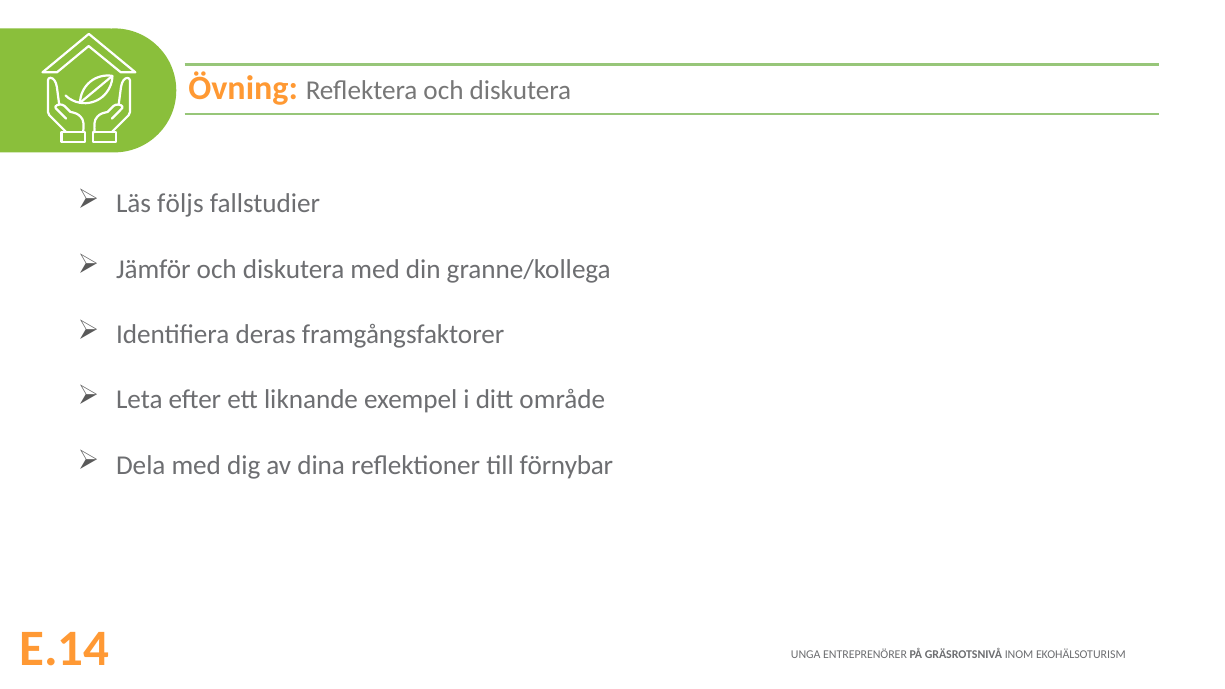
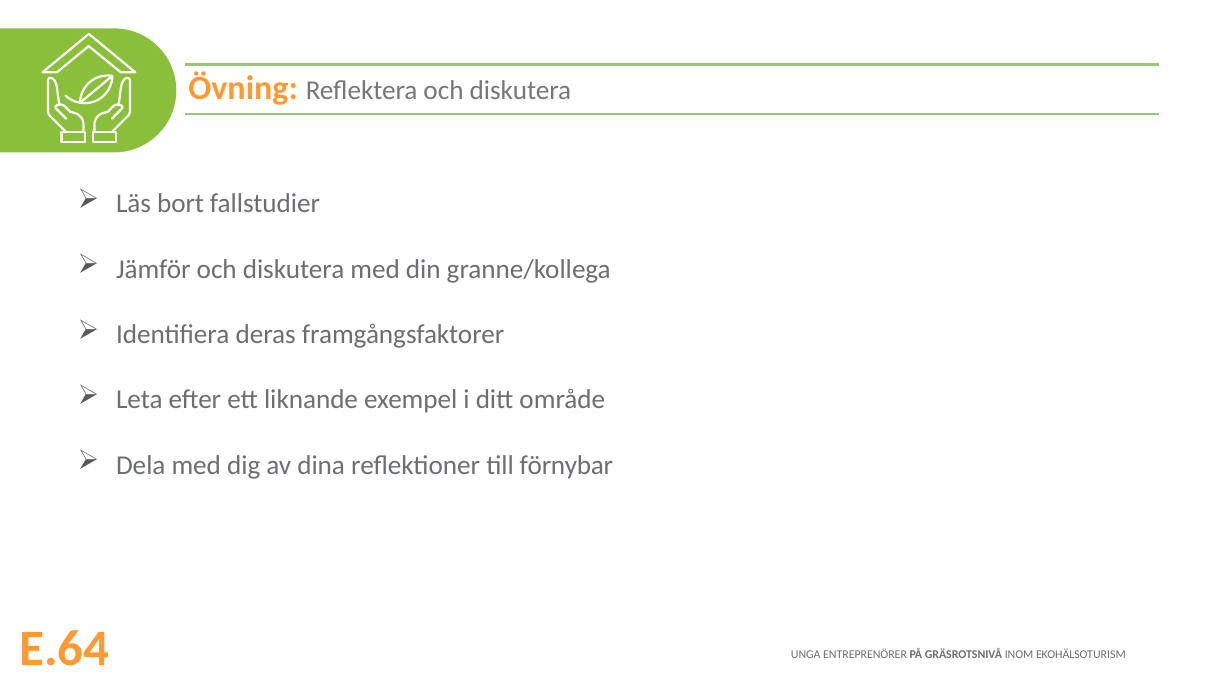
följs: följs -> bort
E.14: E.14 -> E.64
